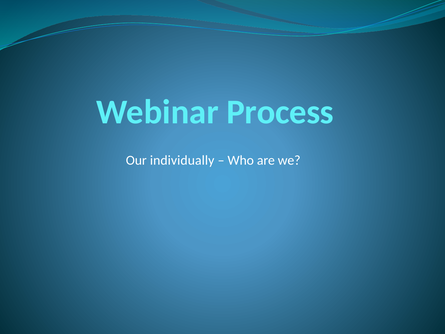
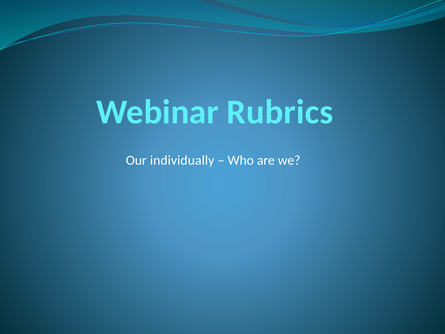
Process: Process -> Rubrics
